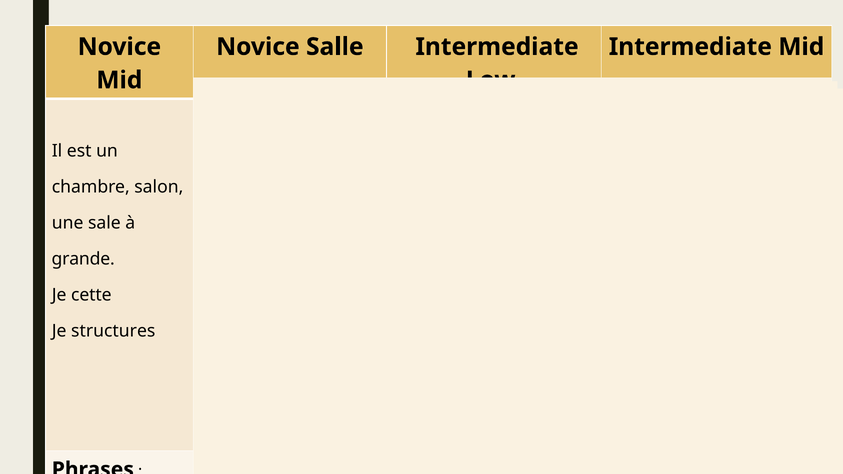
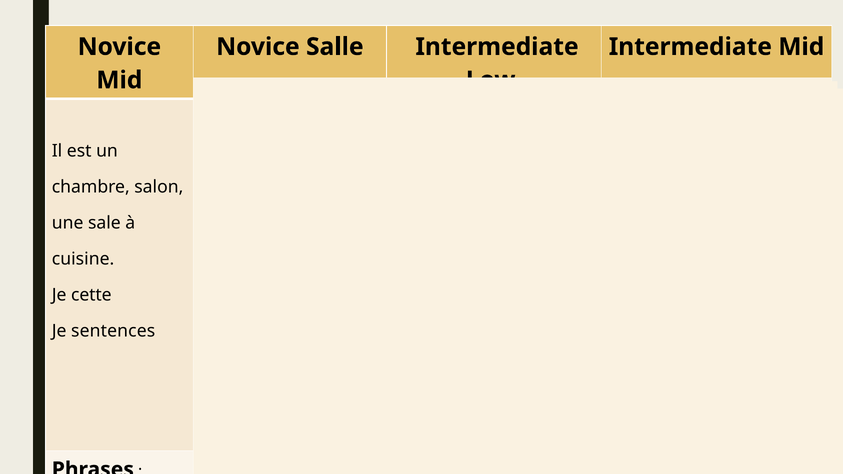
grande at (83, 259): grande -> cuisine
Je structures: structures -> sentences
